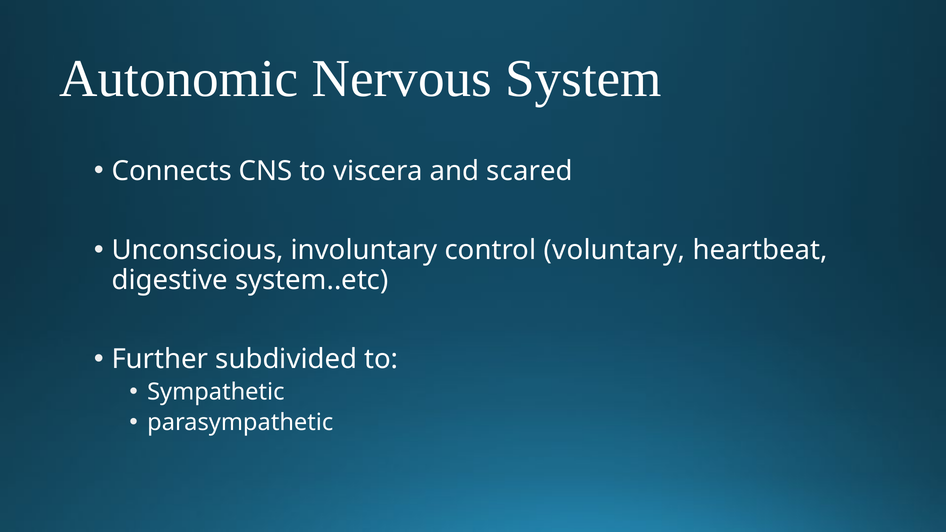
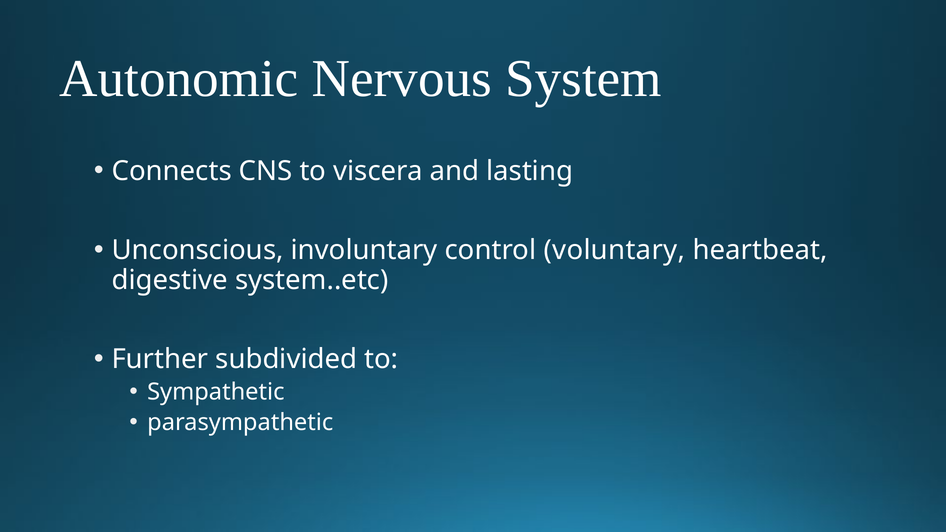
scared: scared -> lasting
